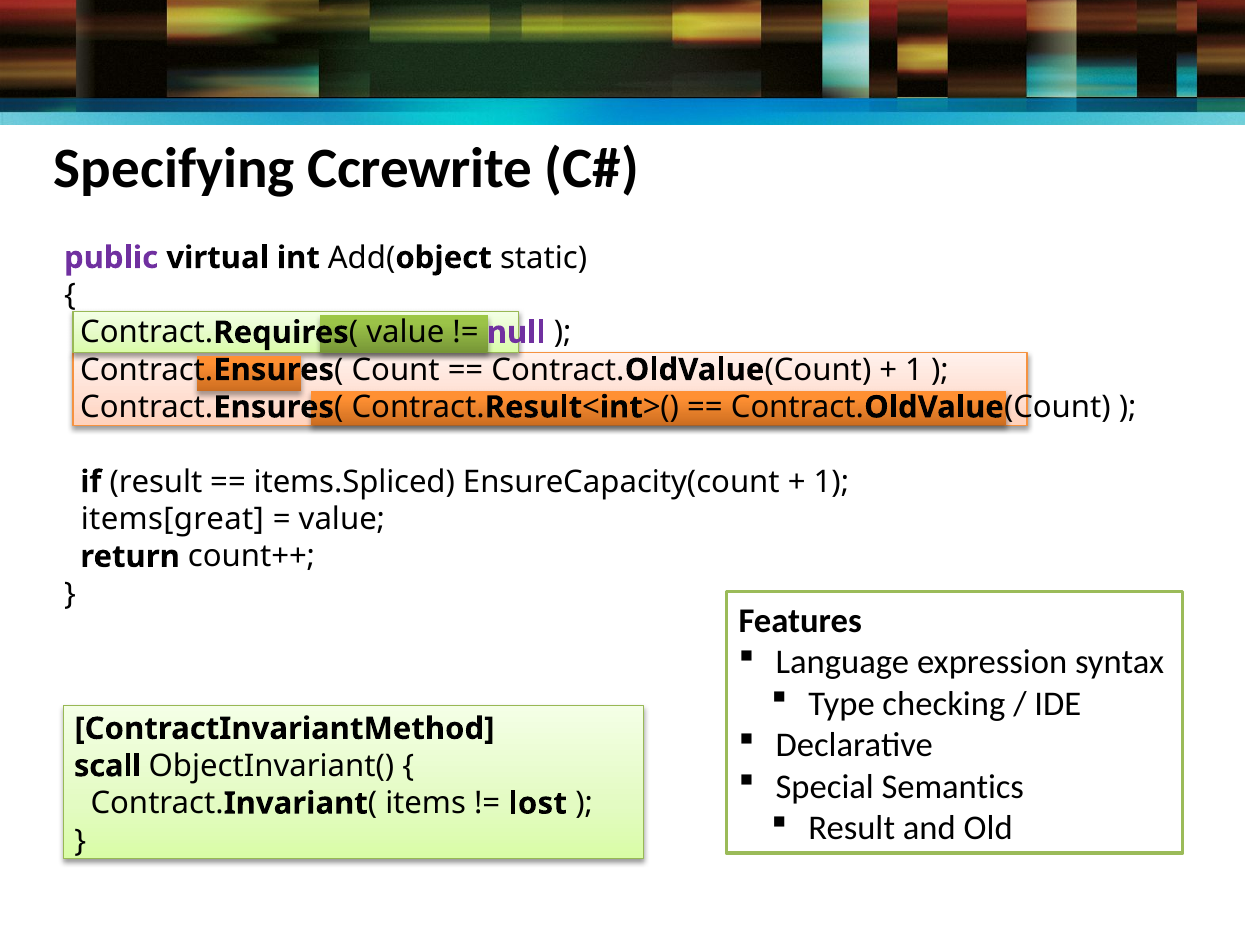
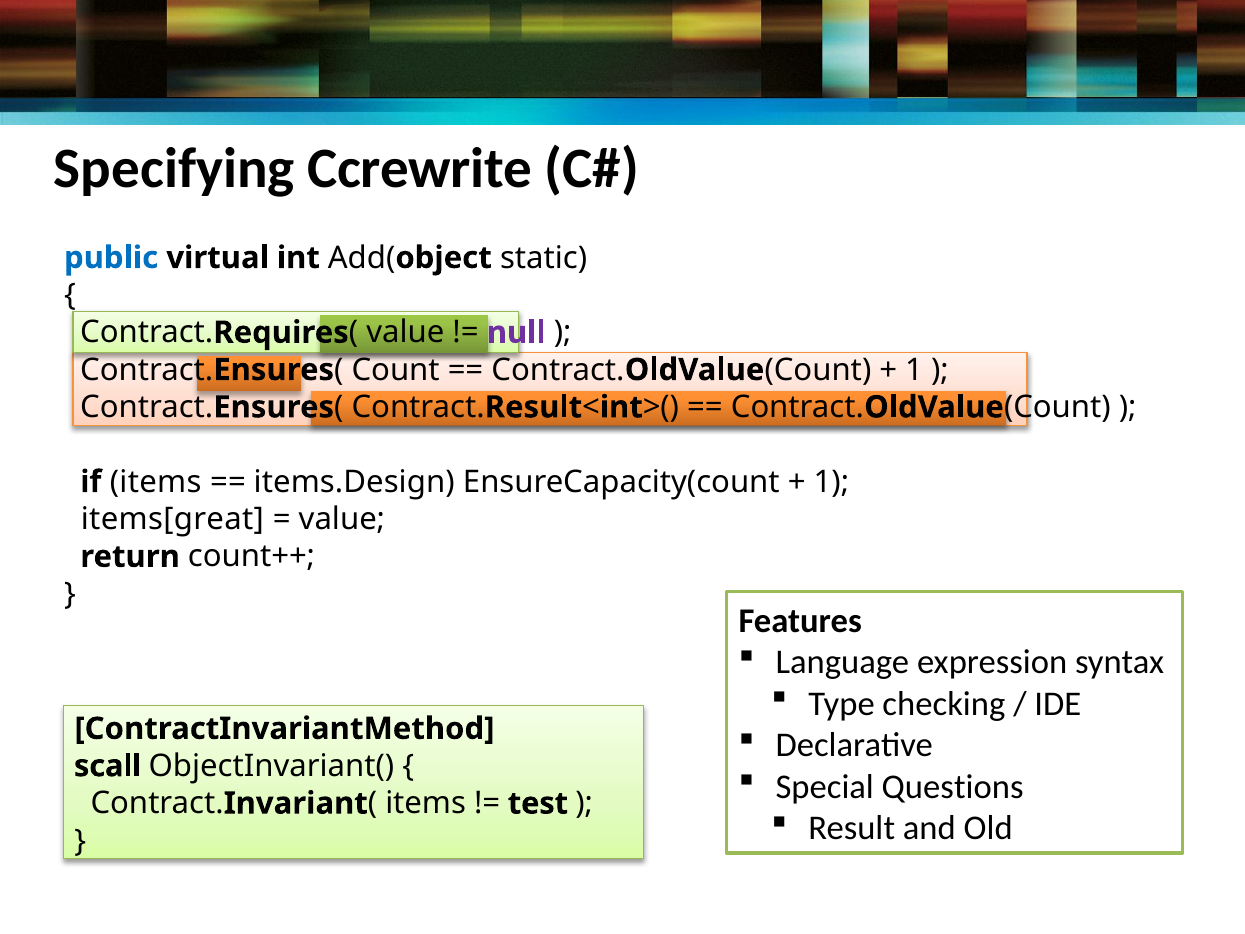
public colour: purple -> blue
if result: result -> items
items.Spliced: items.Spliced -> items.Design
Semantics: Semantics -> Questions
lost: lost -> test
